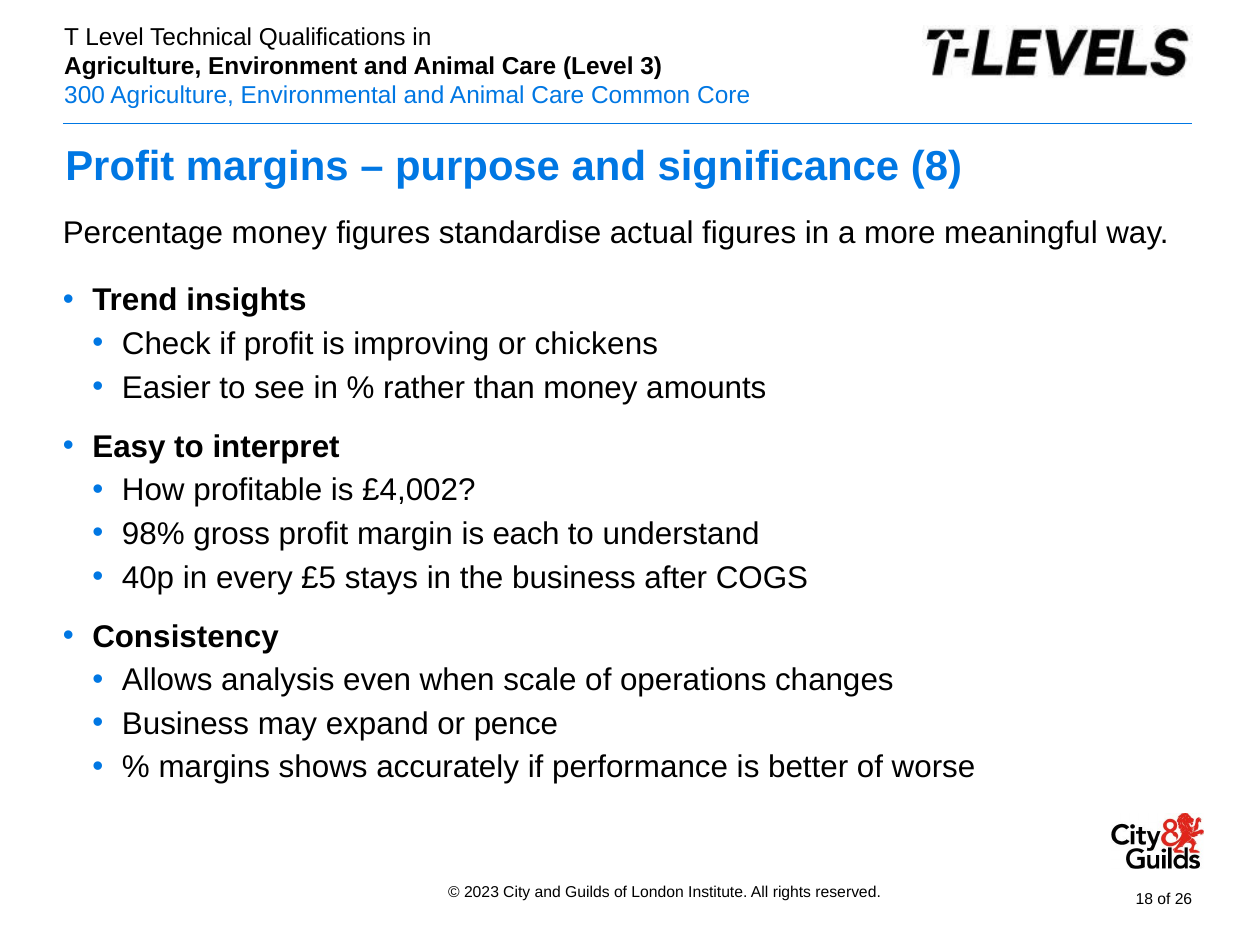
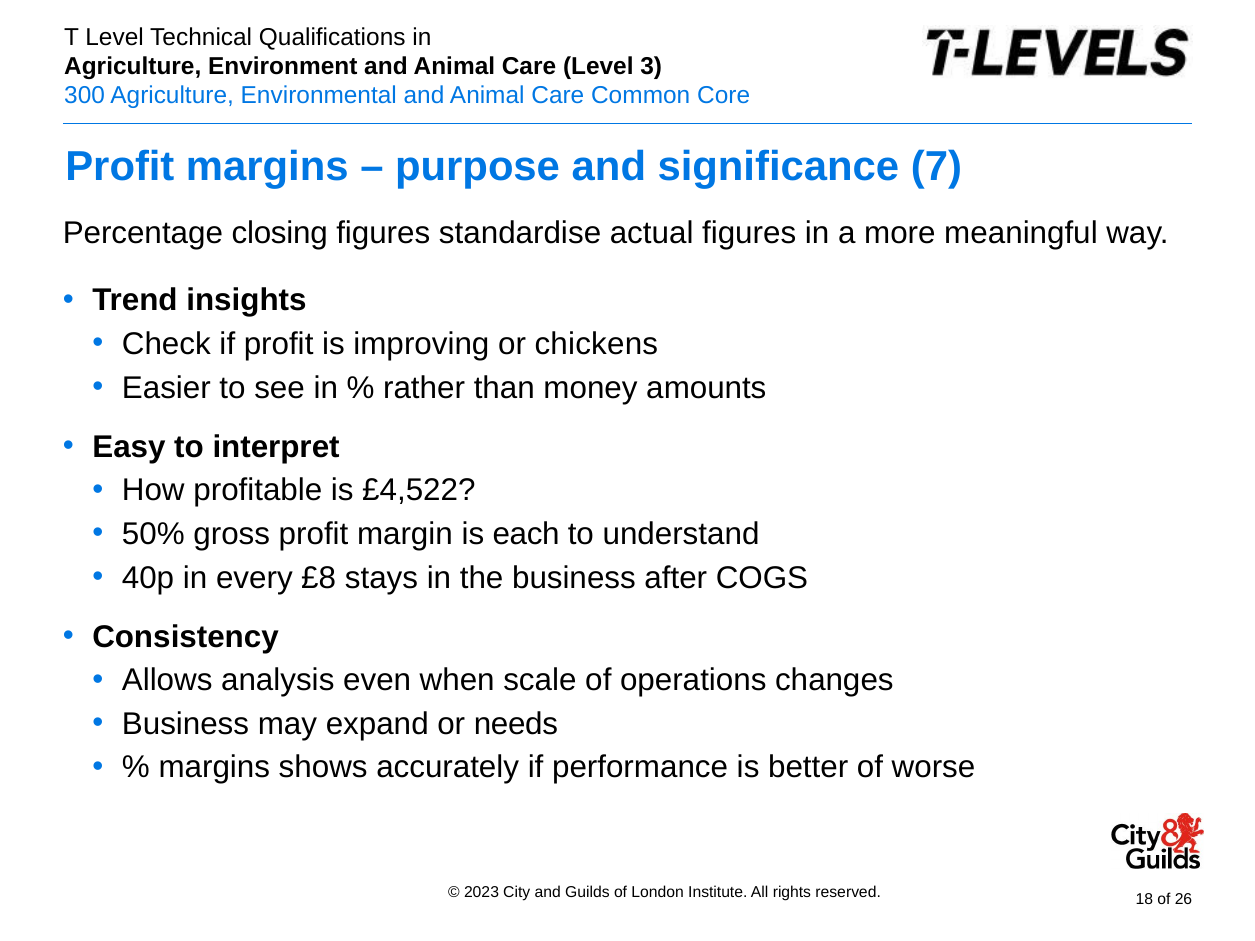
8: 8 -> 7
Percentage money: money -> closing
£4,002: £4,002 -> £4,522
98%: 98% -> 50%
£5: £5 -> £8
pence: pence -> needs
